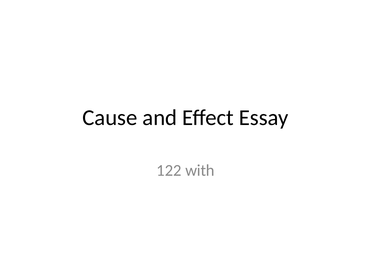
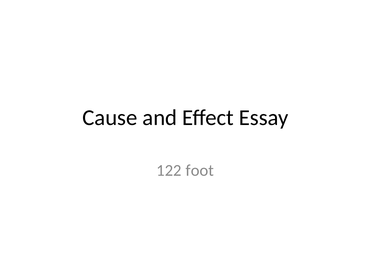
with: with -> foot
